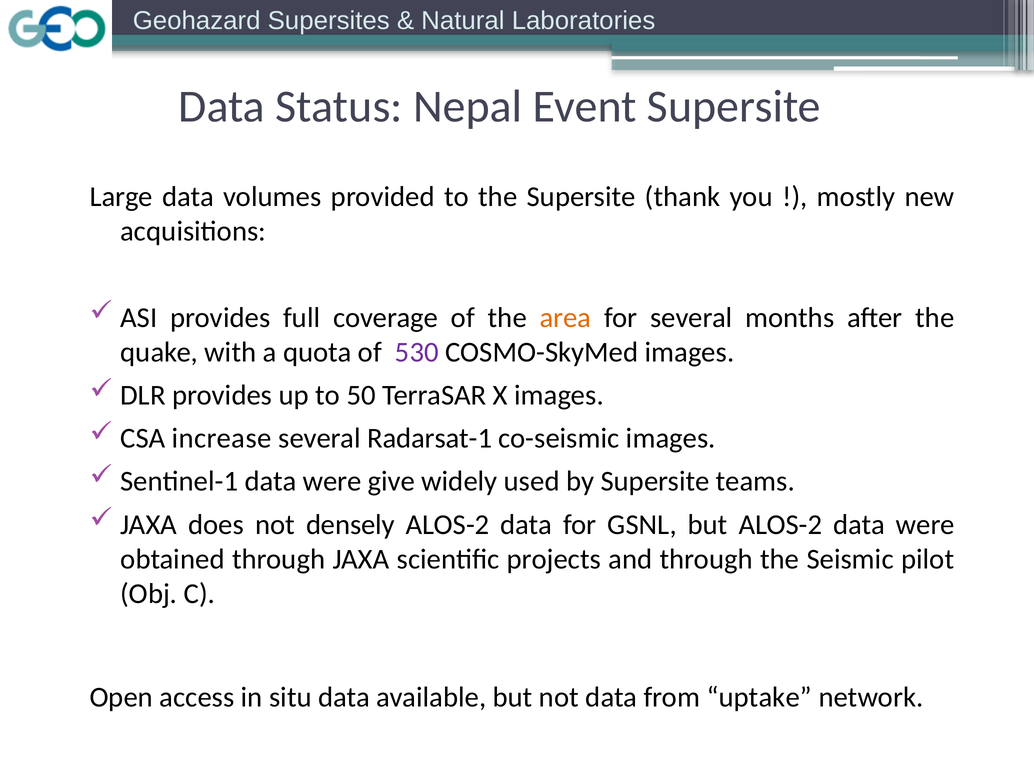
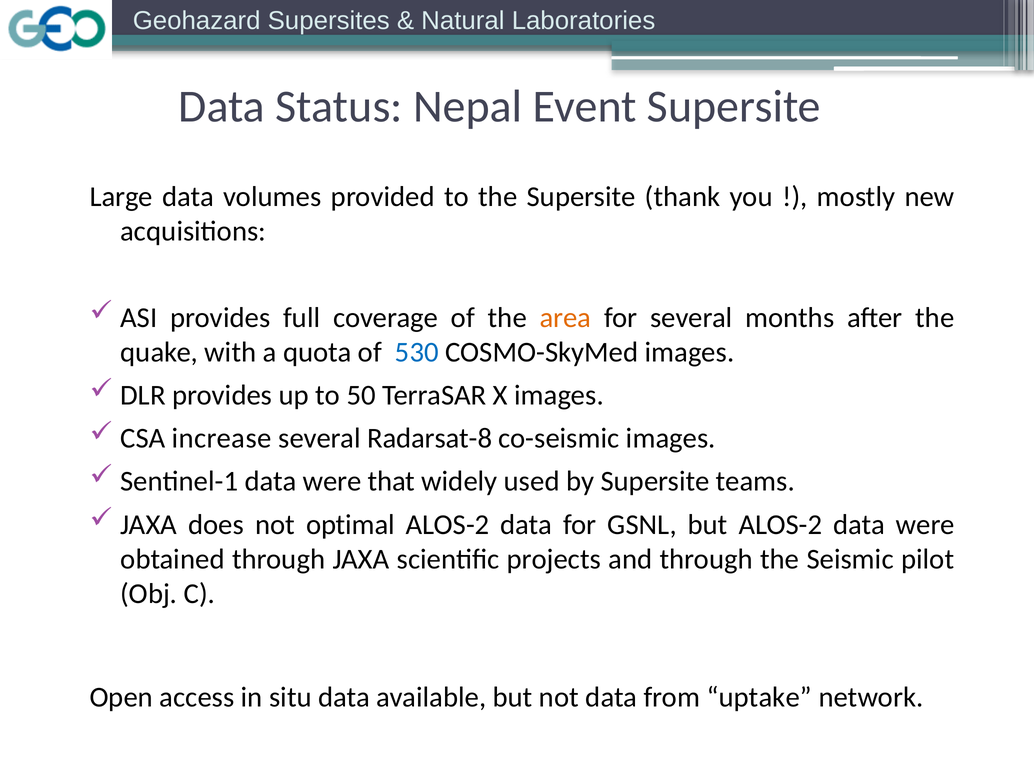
530 colour: purple -> blue
Radarsat-1: Radarsat-1 -> Radarsat-8
give: give -> that
densely: densely -> optimal
